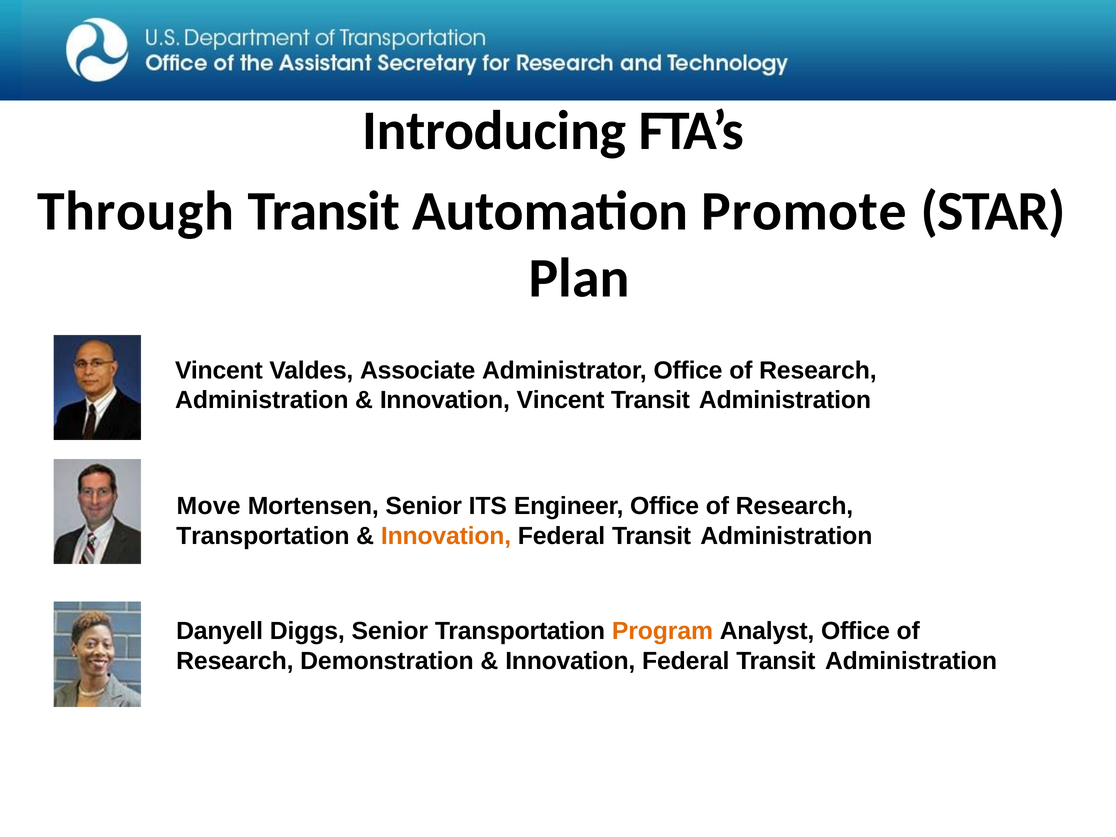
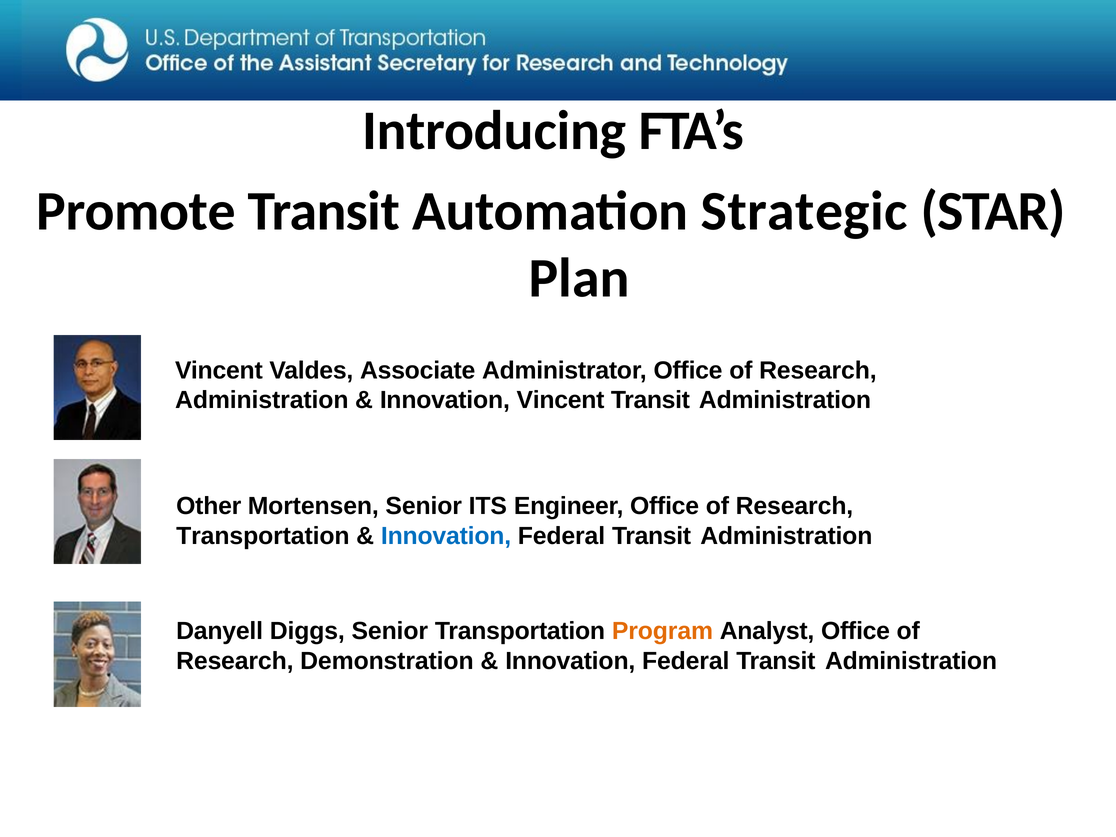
Through: Through -> Promote
Promote: Promote -> Strategic
Move: Move -> Other
Innovation at (446, 536) colour: orange -> blue
